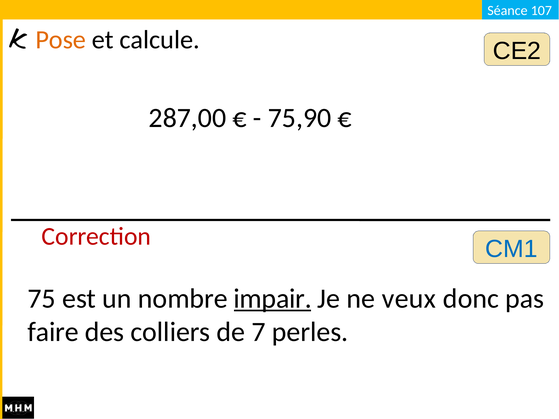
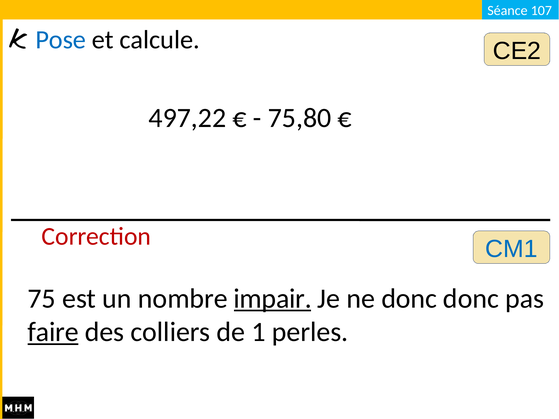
Pose colour: orange -> blue
287,00: 287,00 -> 497,22
75,90: 75,90 -> 75,80
ne veux: veux -> donc
faire underline: none -> present
7: 7 -> 1
